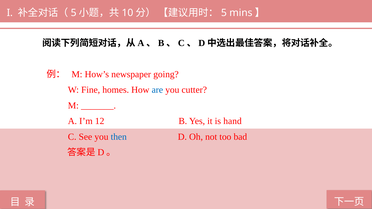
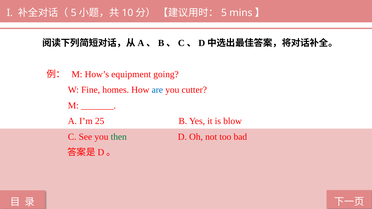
newspaper: newspaper -> equipment
12: 12 -> 25
hand: hand -> blow
then colour: blue -> green
